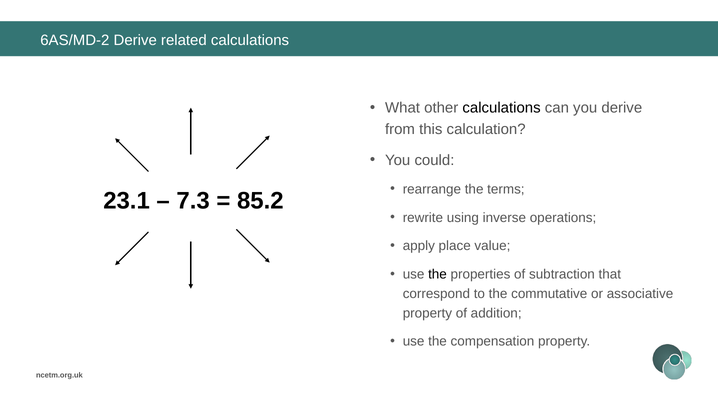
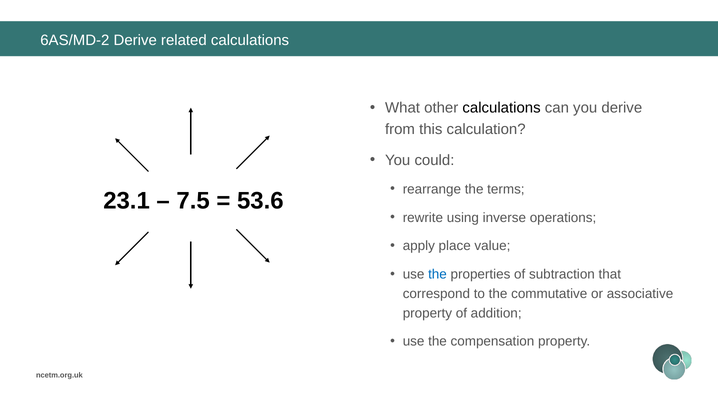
7.3: 7.3 -> 7.5
85.2: 85.2 -> 53.6
the at (437, 274) colour: black -> blue
